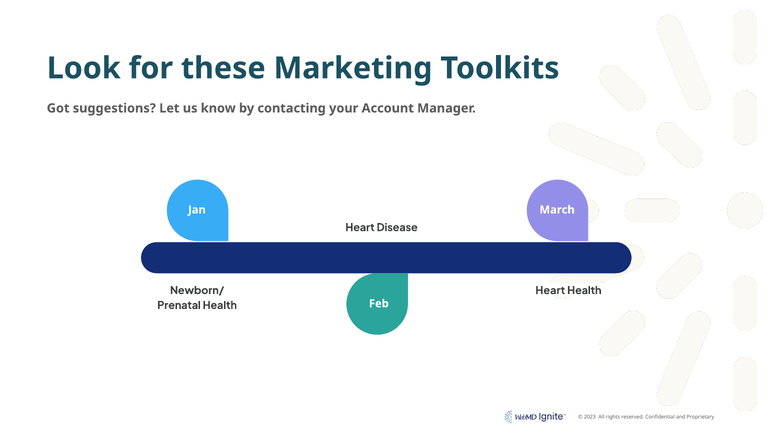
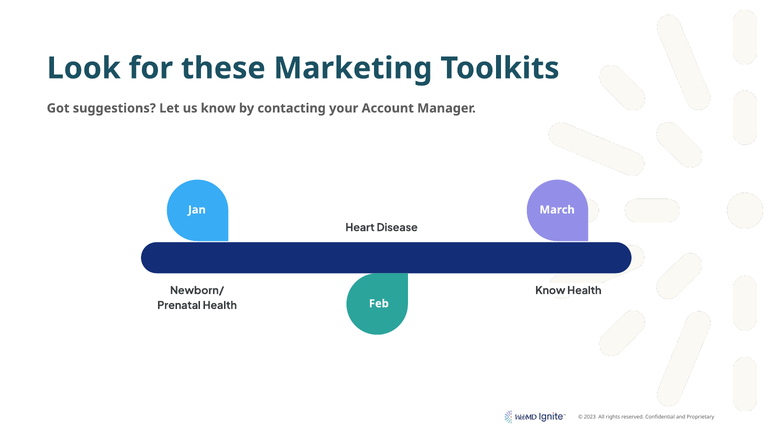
Heart at (550, 290): Heart -> Know
